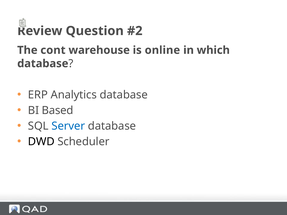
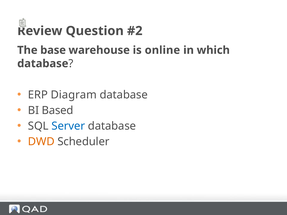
cont: cont -> base
Analytics: Analytics -> Diagram
DWD colour: black -> orange
